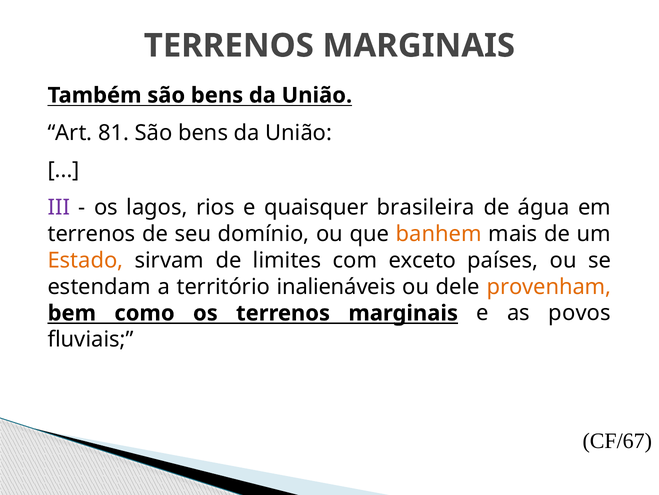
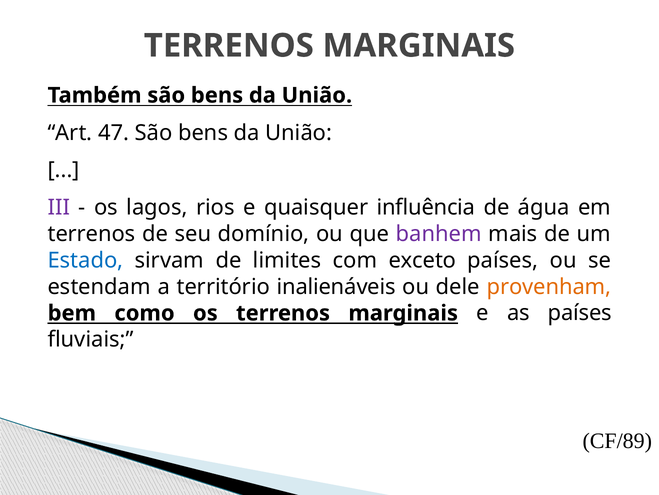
81: 81 -> 47
brasileira: brasileira -> influência
banhem colour: orange -> purple
Estado colour: orange -> blue
as povos: povos -> países
CF/67: CF/67 -> CF/89
